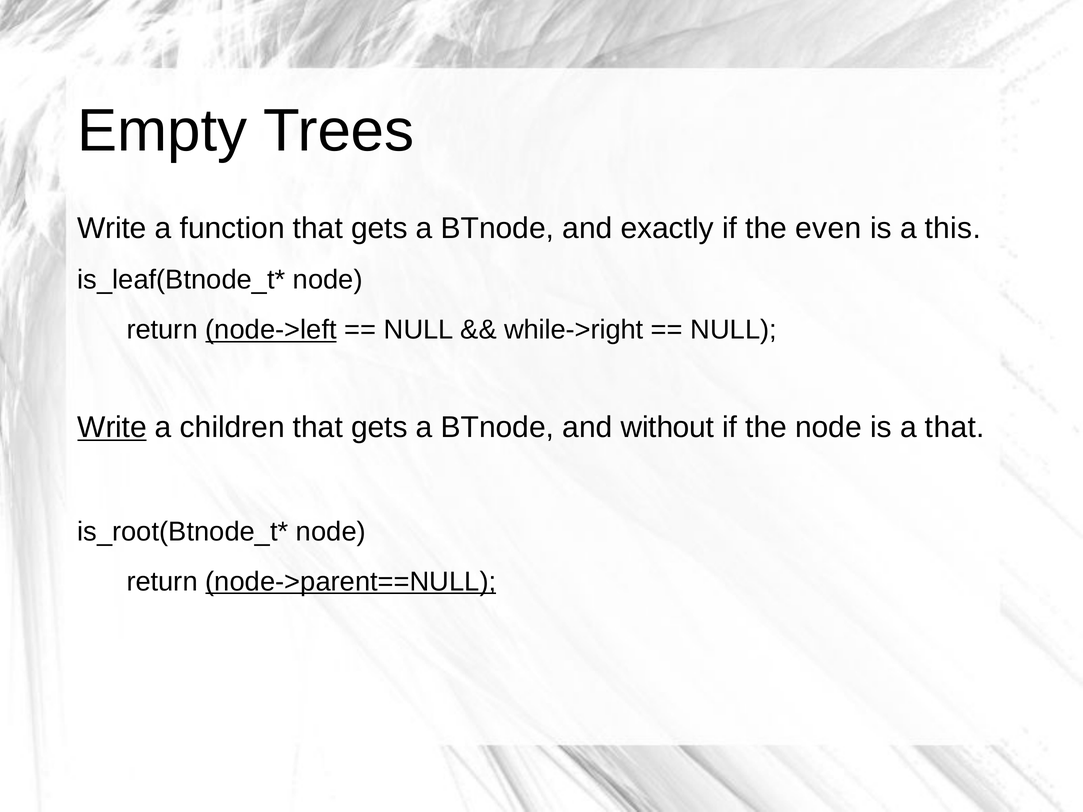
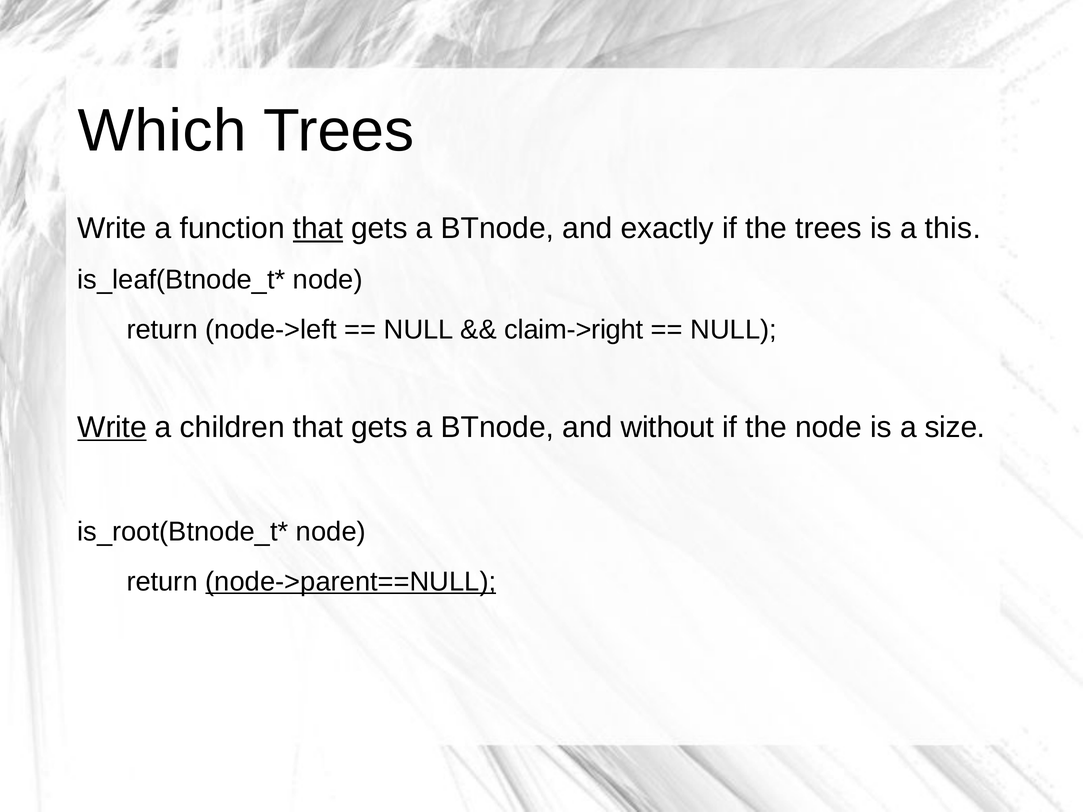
Empty: Empty -> Which
that at (318, 229) underline: none -> present
the even: even -> trees
node->left underline: present -> none
while->right: while->right -> claim->right
a that: that -> size
